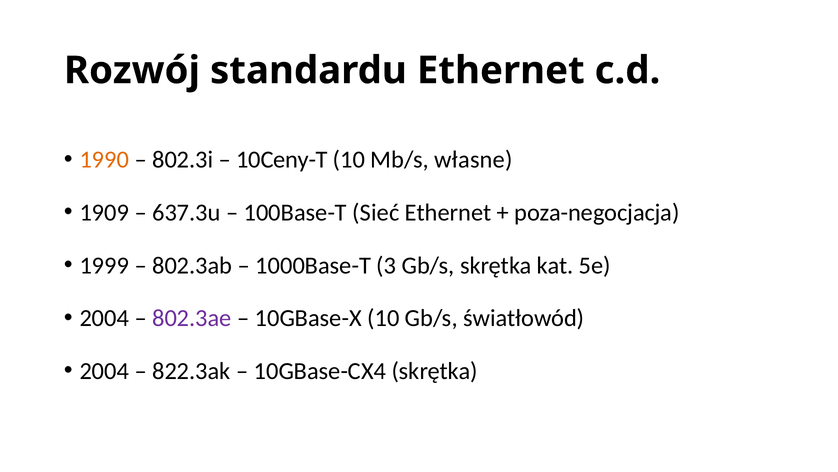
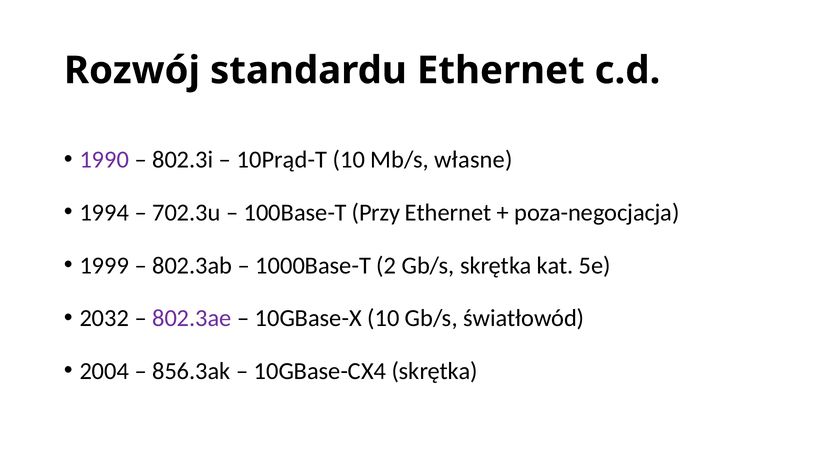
1990 colour: orange -> purple
10Ceny-T: 10Ceny-T -> 10Prąd-T
1909: 1909 -> 1994
637.3u: 637.3u -> 702.3u
Sieć: Sieć -> Przy
3: 3 -> 2
2004 at (104, 318): 2004 -> 2032
822.3ak: 822.3ak -> 856.3ak
